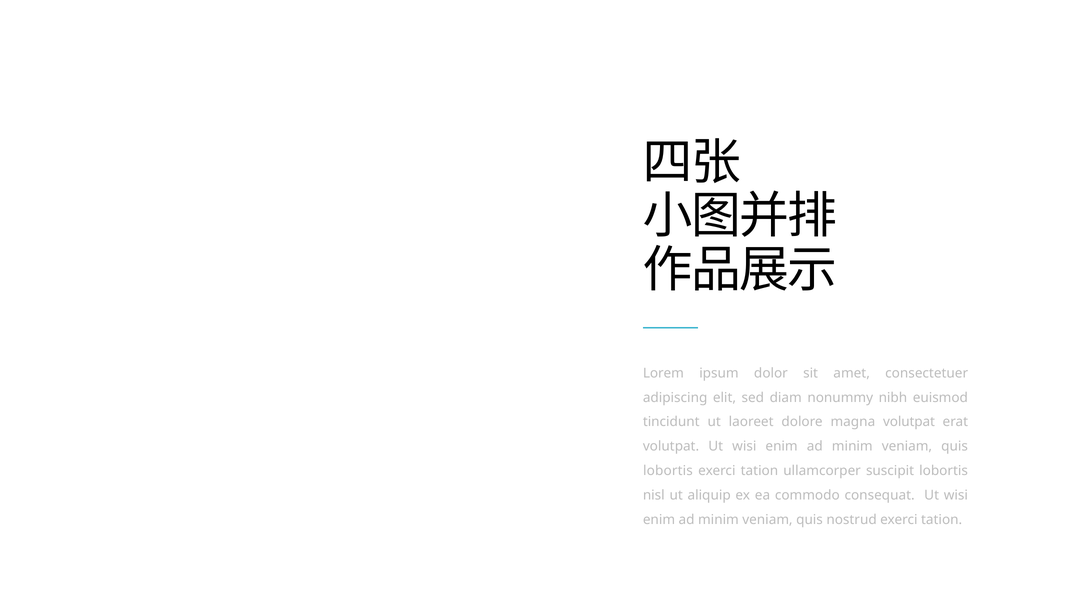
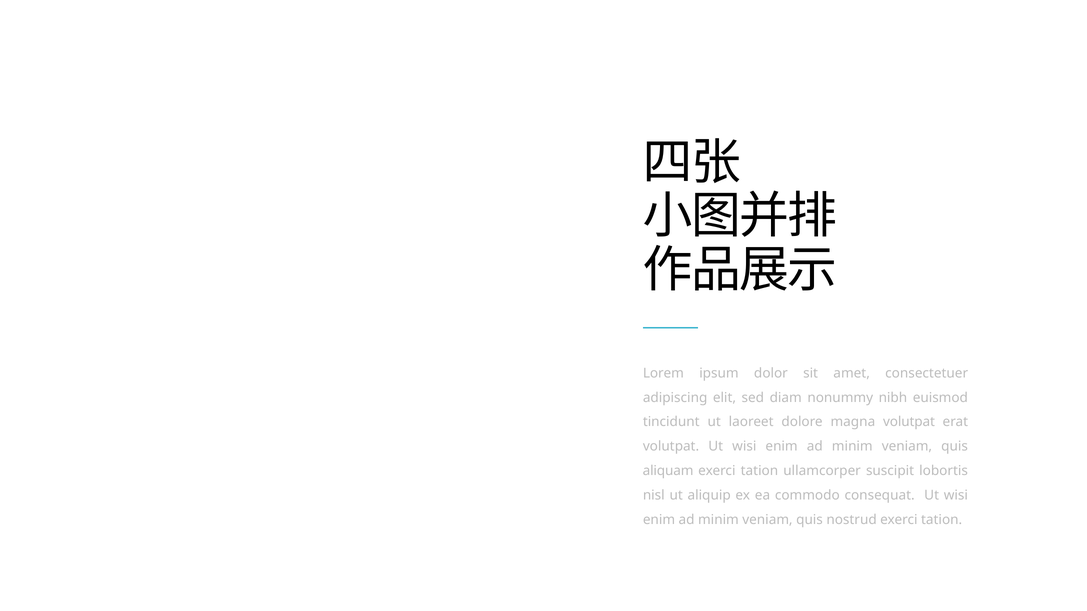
lobortis at (668, 471): lobortis -> aliquam
